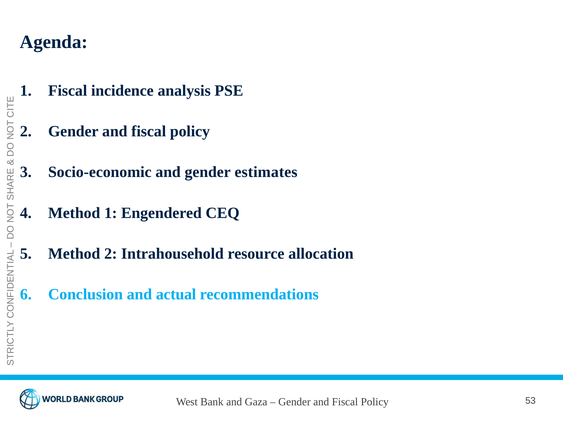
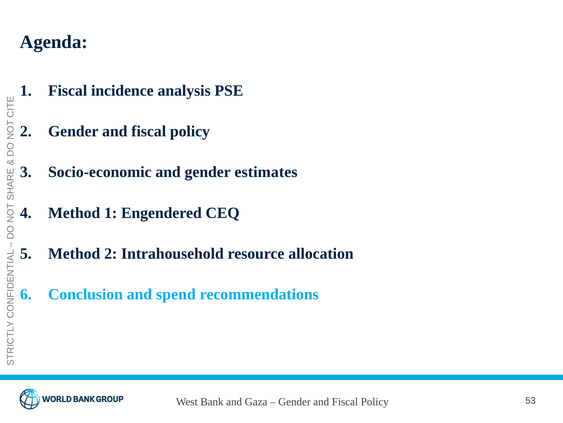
actual: actual -> spend
